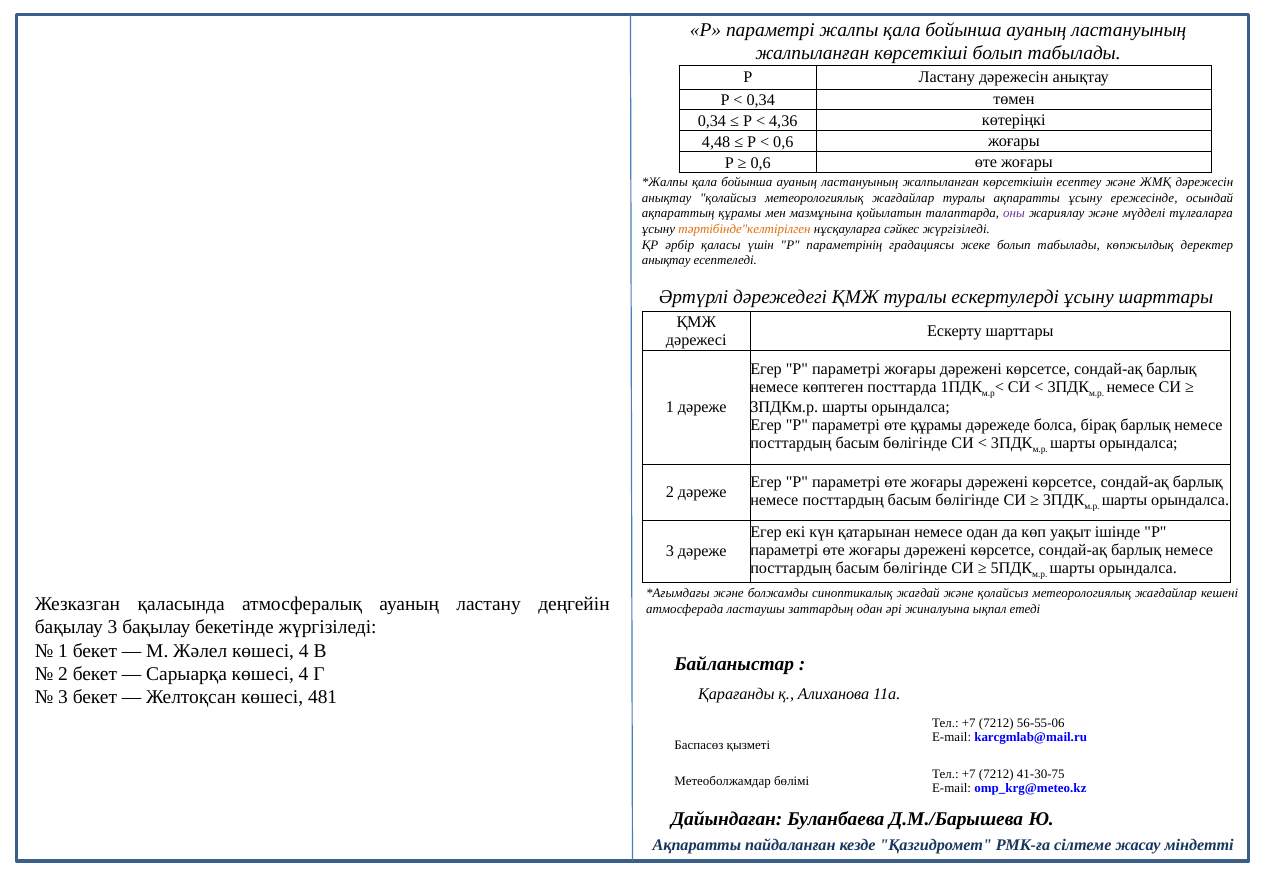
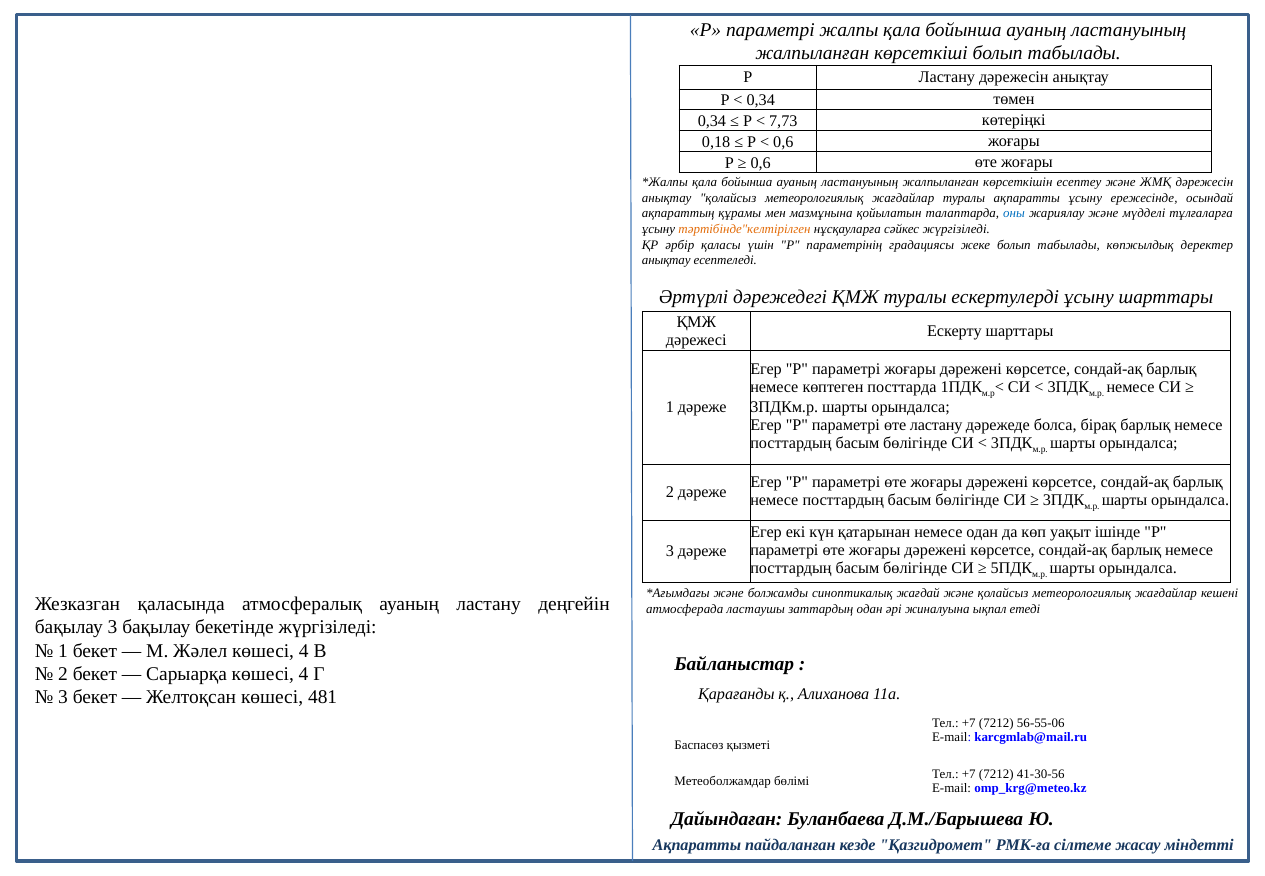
4,36: 4,36 -> 7,73
4,48: 4,48 -> 0,18
оны colour: purple -> blue
өте құрамы: құрамы -> ластану
41-30-75: 41-30-75 -> 41-30-56
